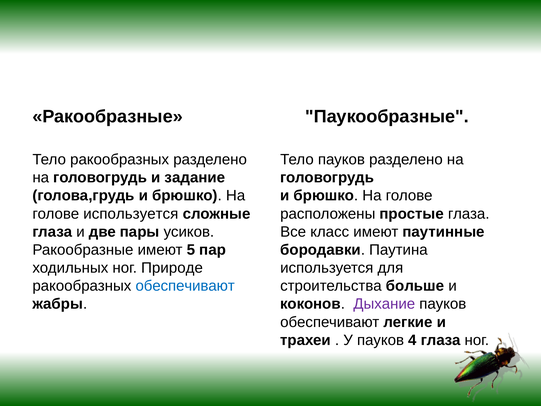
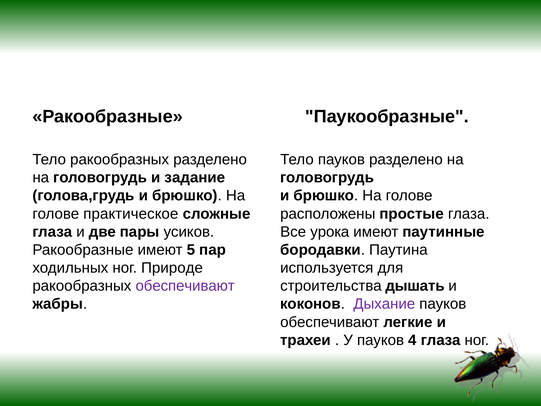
голове используется: используется -> практическое
класс: класс -> урока
обеспечивают at (185, 286) colour: blue -> purple
больше: больше -> дышать
